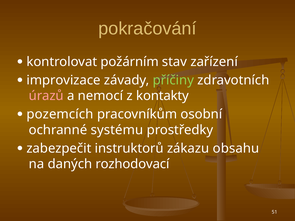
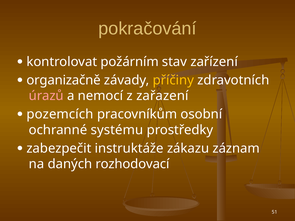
improvizace: improvizace -> organizačně
příčiny colour: light green -> yellow
kontakty: kontakty -> zařazení
instruktorů: instruktorů -> instruktáže
obsahu: obsahu -> záznam
